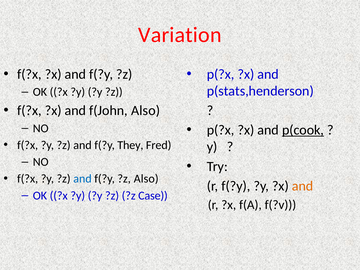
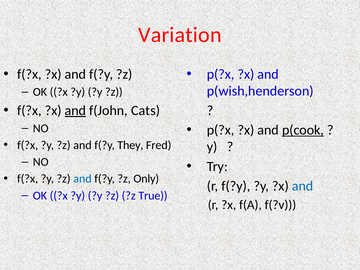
p(stats,henderson: p(stats,henderson -> p(wish,henderson
and at (75, 111) underline: none -> present
f(John Also: Also -> Cats
?z Also: Also -> Only
and at (303, 186) colour: orange -> blue
Case: Case -> True
